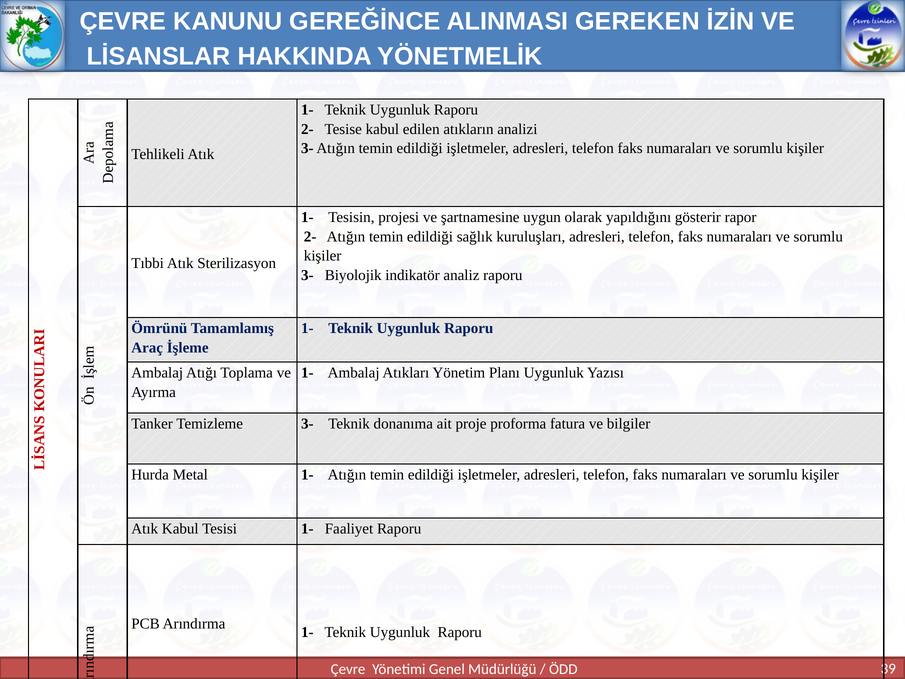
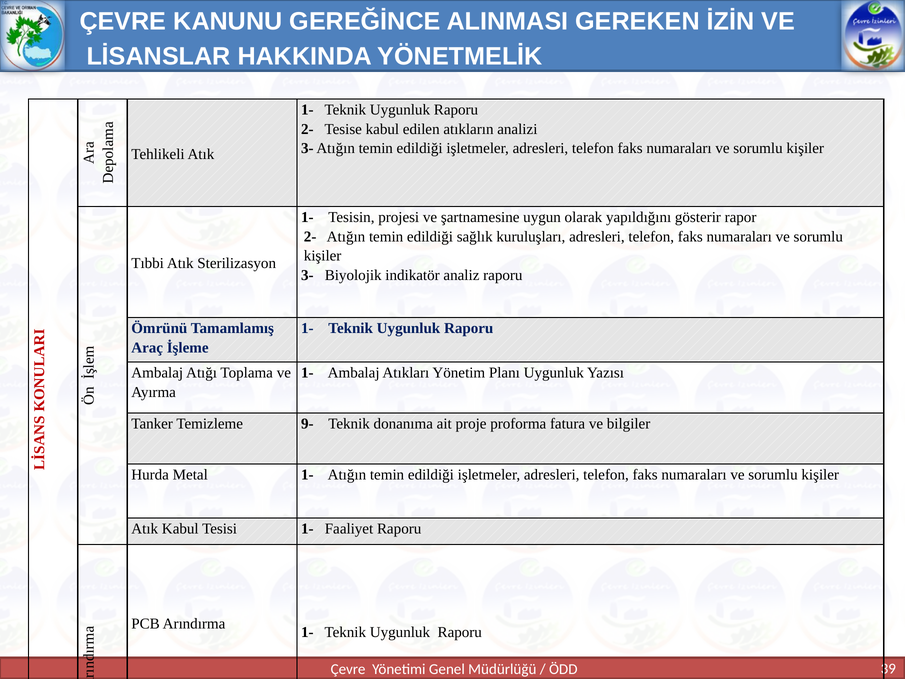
Temizleme 3-: 3- -> 9-
